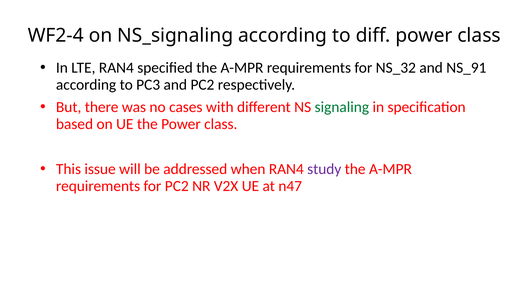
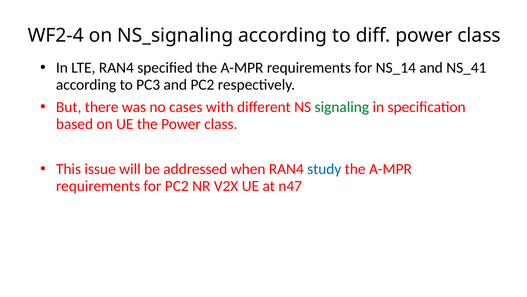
NS_32: NS_32 -> NS_14
NS_91: NS_91 -> NS_41
study colour: purple -> blue
